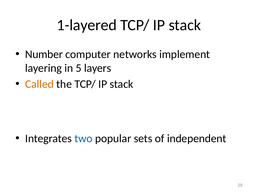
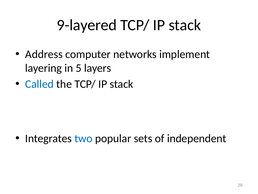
1-layered: 1-layered -> 9-layered
Number: Number -> Address
Called colour: orange -> blue
